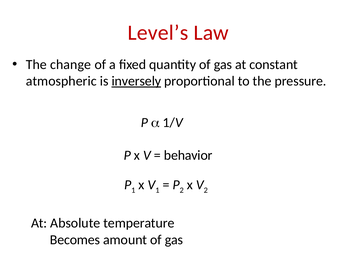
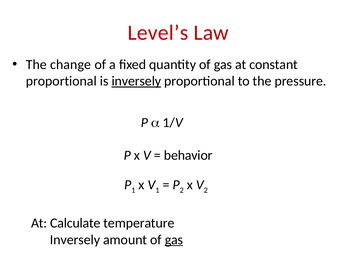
atmospheric at (61, 81): atmospheric -> proportional
Absolute: Absolute -> Calculate
Becomes at (75, 240): Becomes -> Inversely
gas at (174, 240) underline: none -> present
